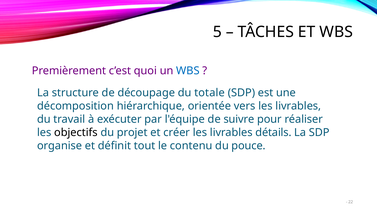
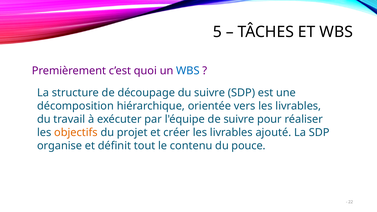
du totale: totale -> suivre
objectifs colour: black -> orange
détails: détails -> ajouté
